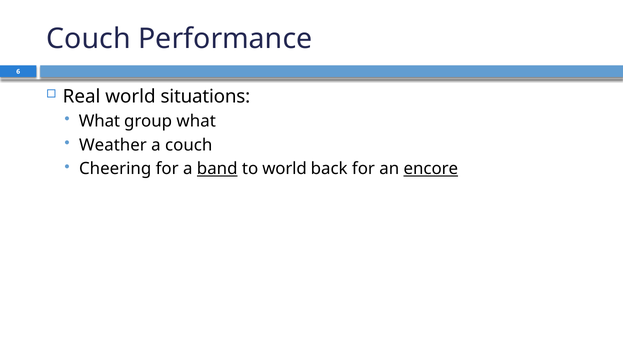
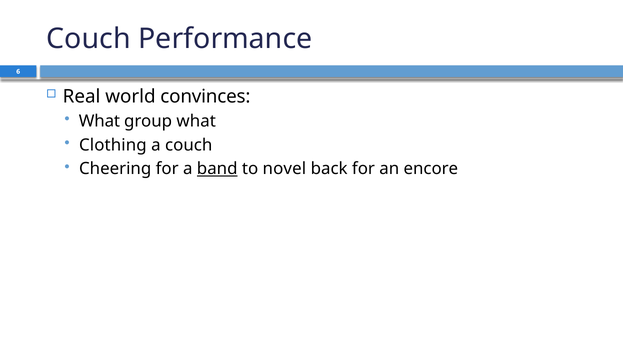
situations: situations -> convinces
Weather: Weather -> Clothing
to world: world -> novel
encore underline: present -> none
